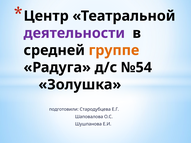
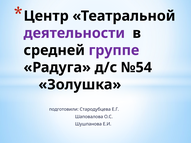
группе colour: orange -> purple
